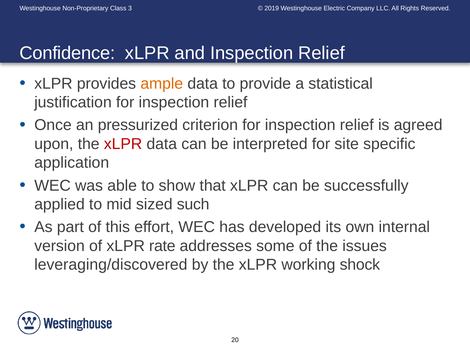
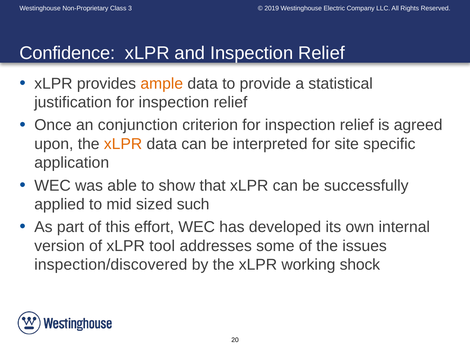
pressurized: pressurized -> conjunction
xLPR at (123, 144) colour: red -> orange
rate: rate -> tool
leveraging/discovered: leveraging/discovered -> inspection/discovered
